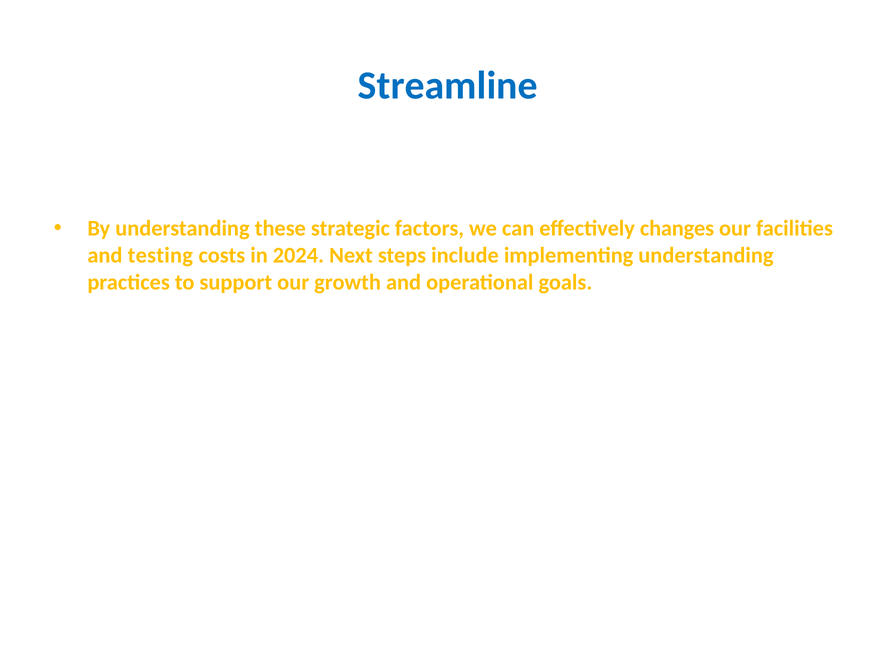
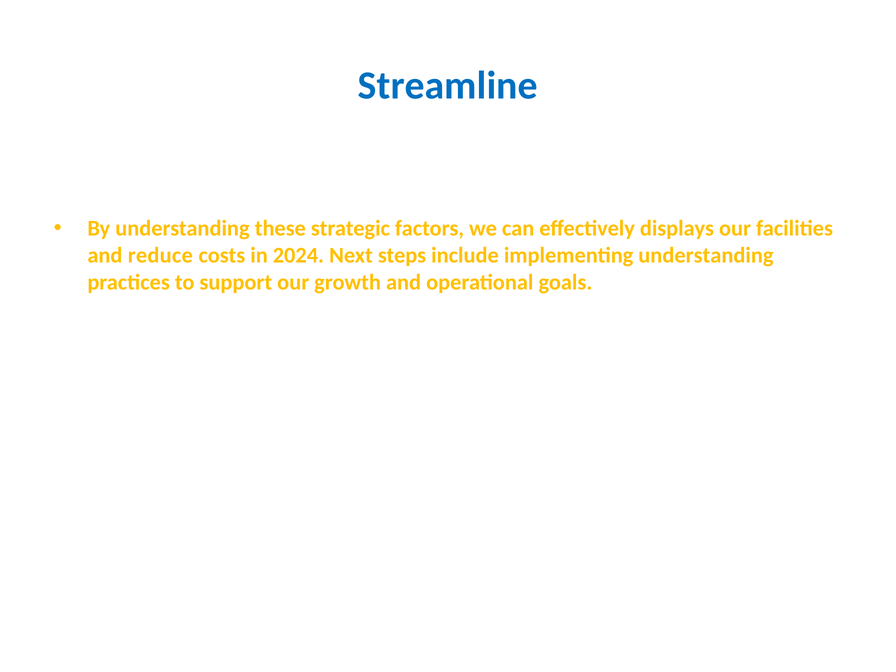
changes: changes -> displays
testing: testing -> reduce
